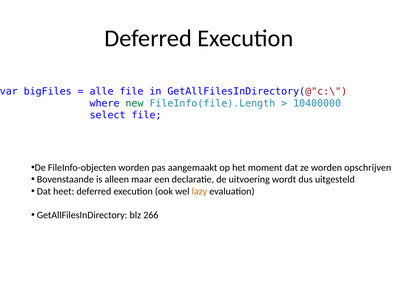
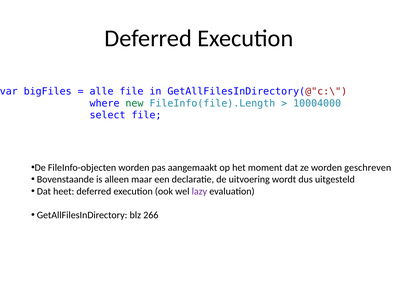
10400000: 10400000 -> 10004000
opschrijven: opschrijven -> geschreven
lazy colour: orange -> purple
